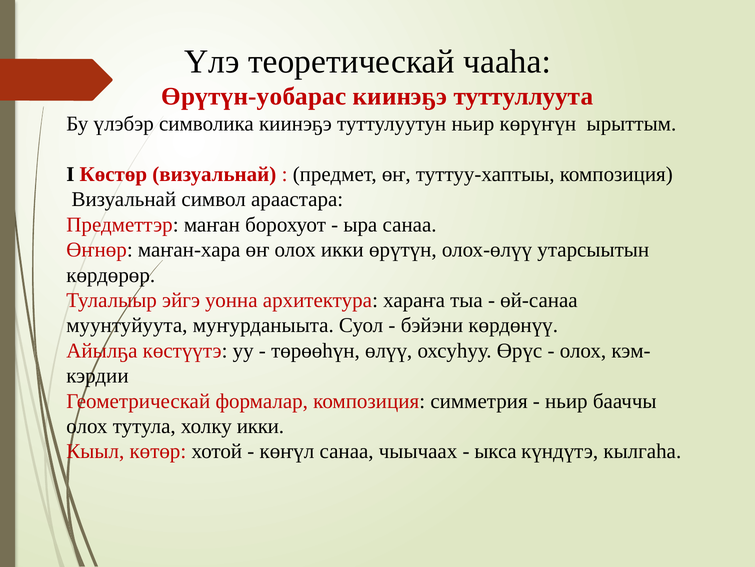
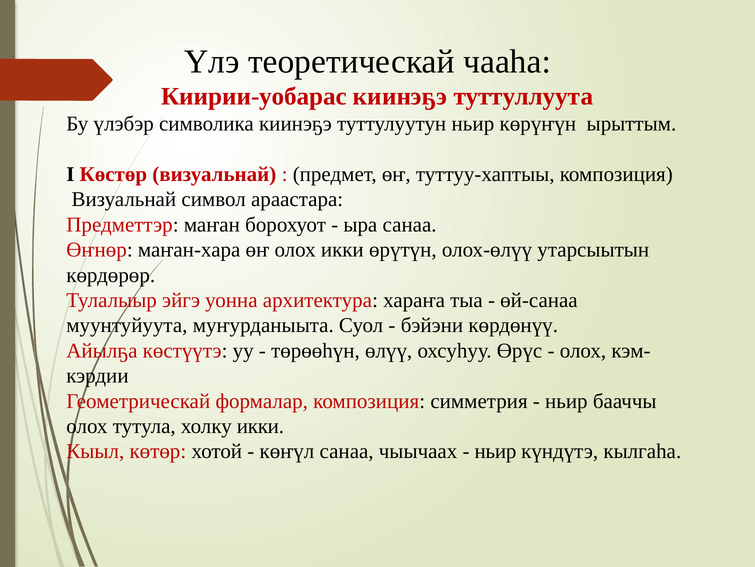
Өрүтүн‑уобарас: Өрүтүн‑уобарас -> Киирии‑уобарас
ыкса at (496, 451): ыкса -> ньир
